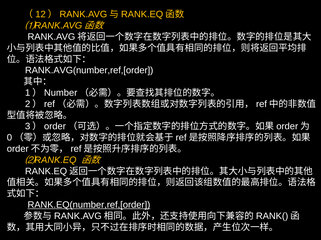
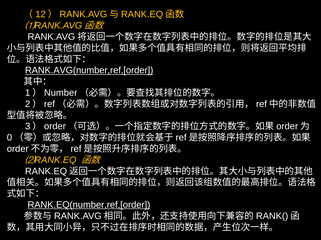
RANK.AVG(number,ref,[order underline: none -> present
